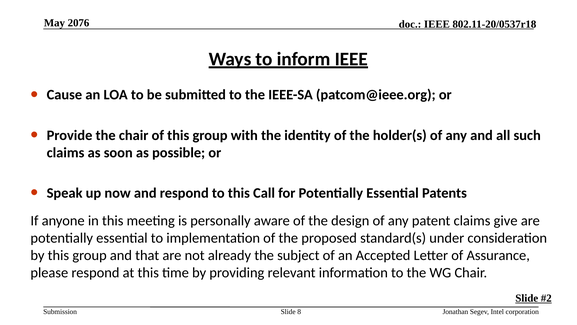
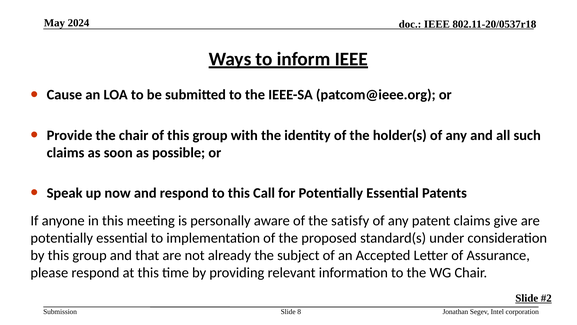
2076: 2076 -> 2024
design: design -> satisfy
